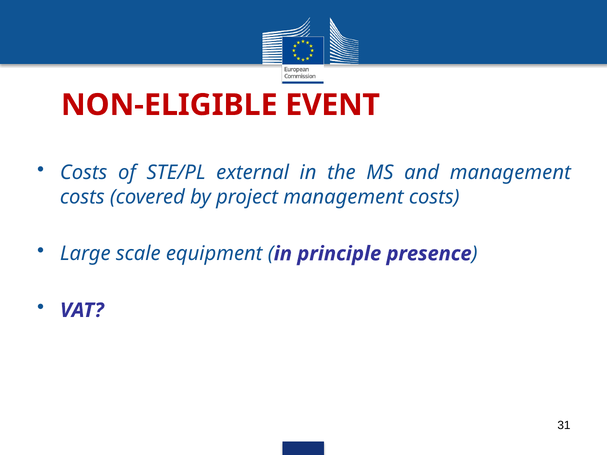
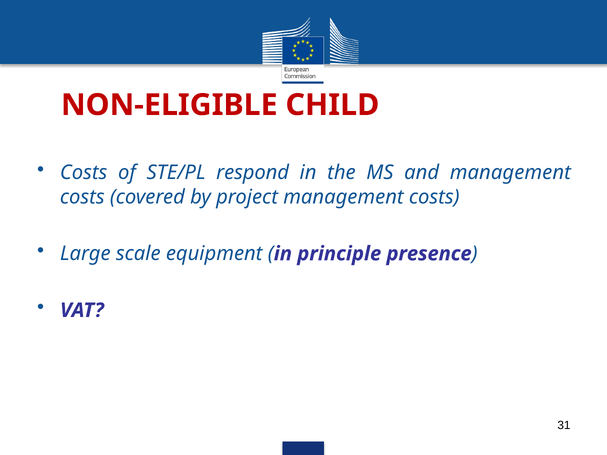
EVENT: EVENT -> CHILD
external: external -> respond
